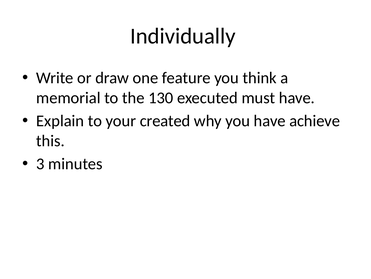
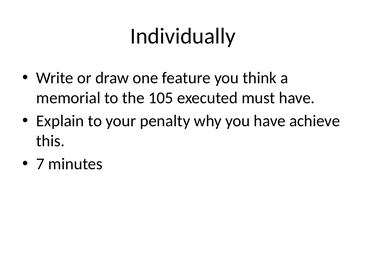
130: 130 -> 105
created: created -> penalty
3: 3 -> 7
